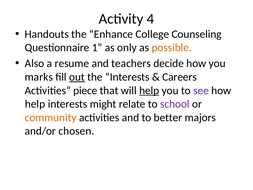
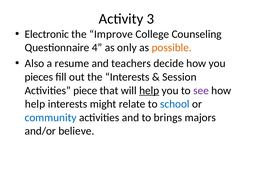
4: 4 -> 3
Handouts: Handouts -> Electronic
Enhance: Enhance -> Improve
1: 1 -> 4
marks: marks -> pieces
out underline: present -> none
Careers: Careers -> Session
school colour: purple -> blue
community colour: orange -> blue
better: better -> brings
chosen: chosen -> believe
